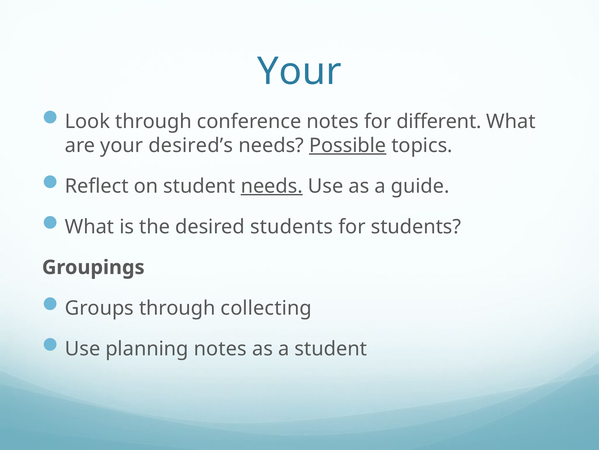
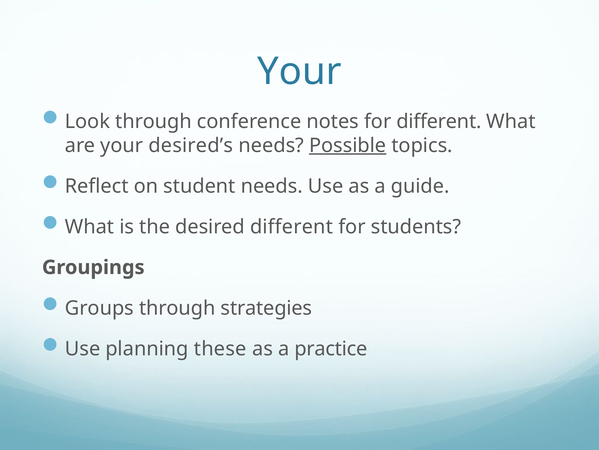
needs at (272, 186) underline: present -> none
desired students: students -> different
collecting: collecting -> strategies
planning notes: notes -> these
a student: student -> practice
